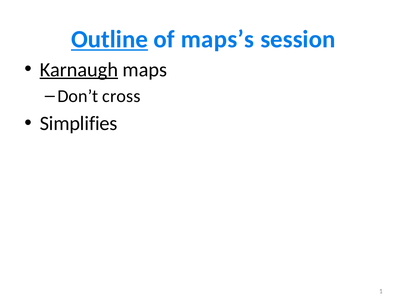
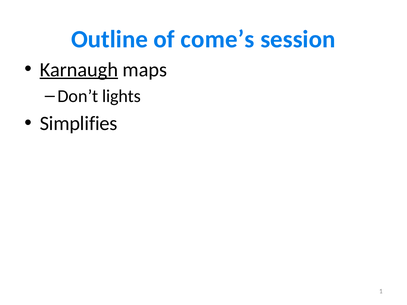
Outline underline: present -> none
maps’s: maps’s -> come’s
cross: cross -> lights
